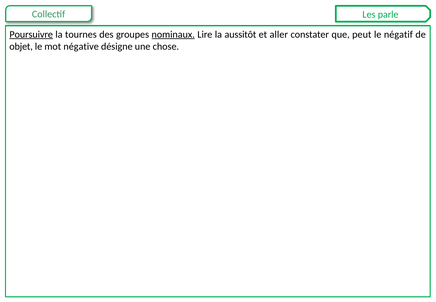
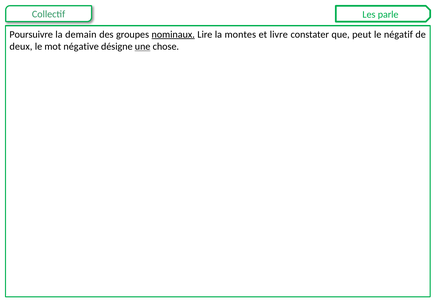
Poursuivre underline: present -> none
tournes: tournes -> demain
aussitôt: aussitôt -> montes
aller: aller -> livre
objet: objet -> deux
une underline: none -> present
